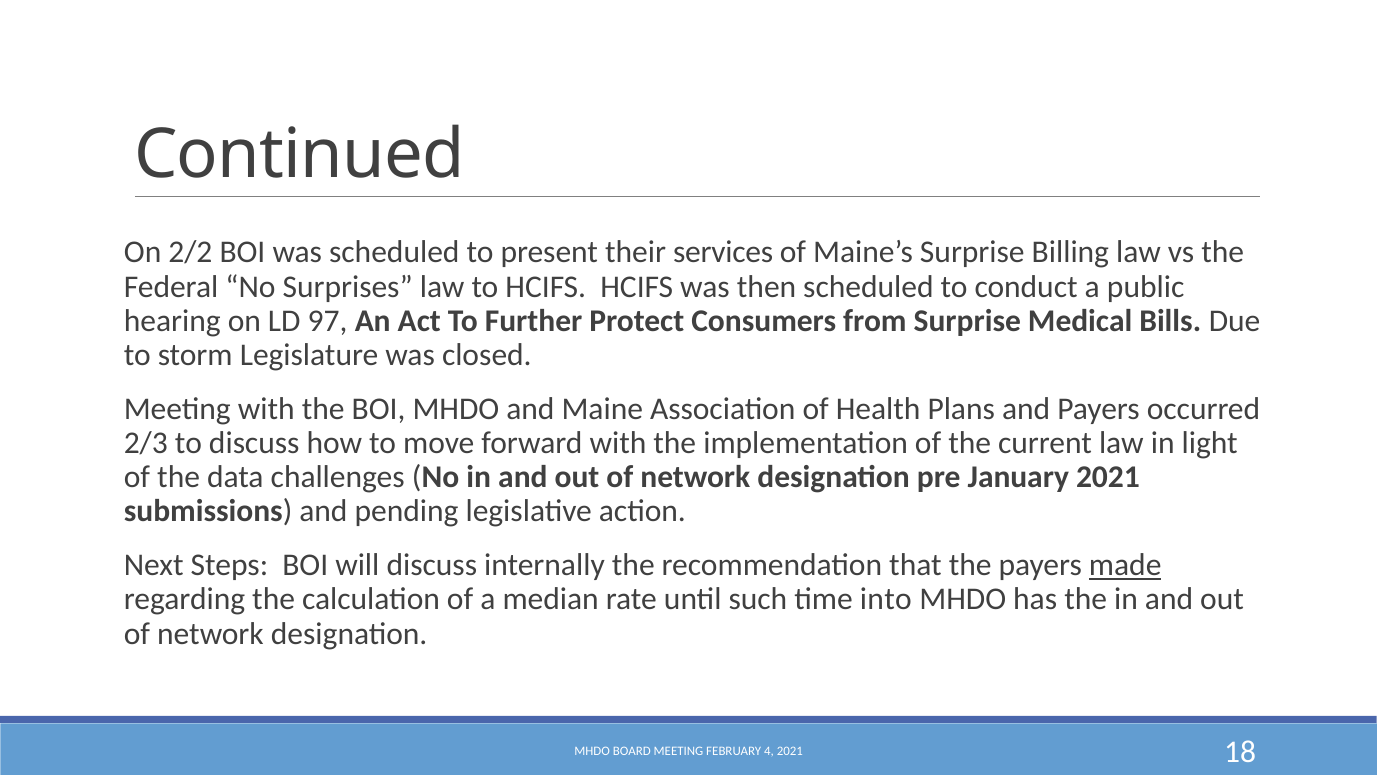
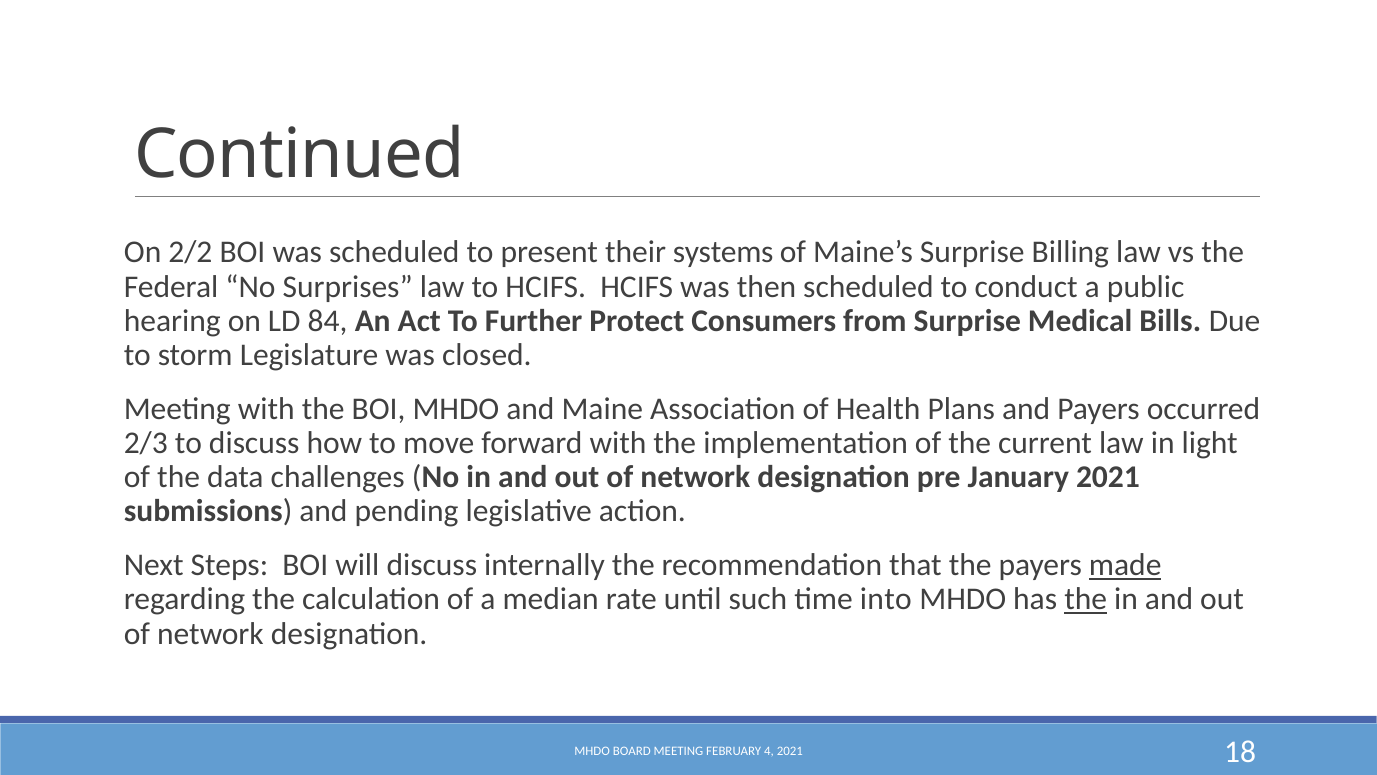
services: services -> systems
97: 97 -> 84
the at (1086, 599) underline: none -> present
